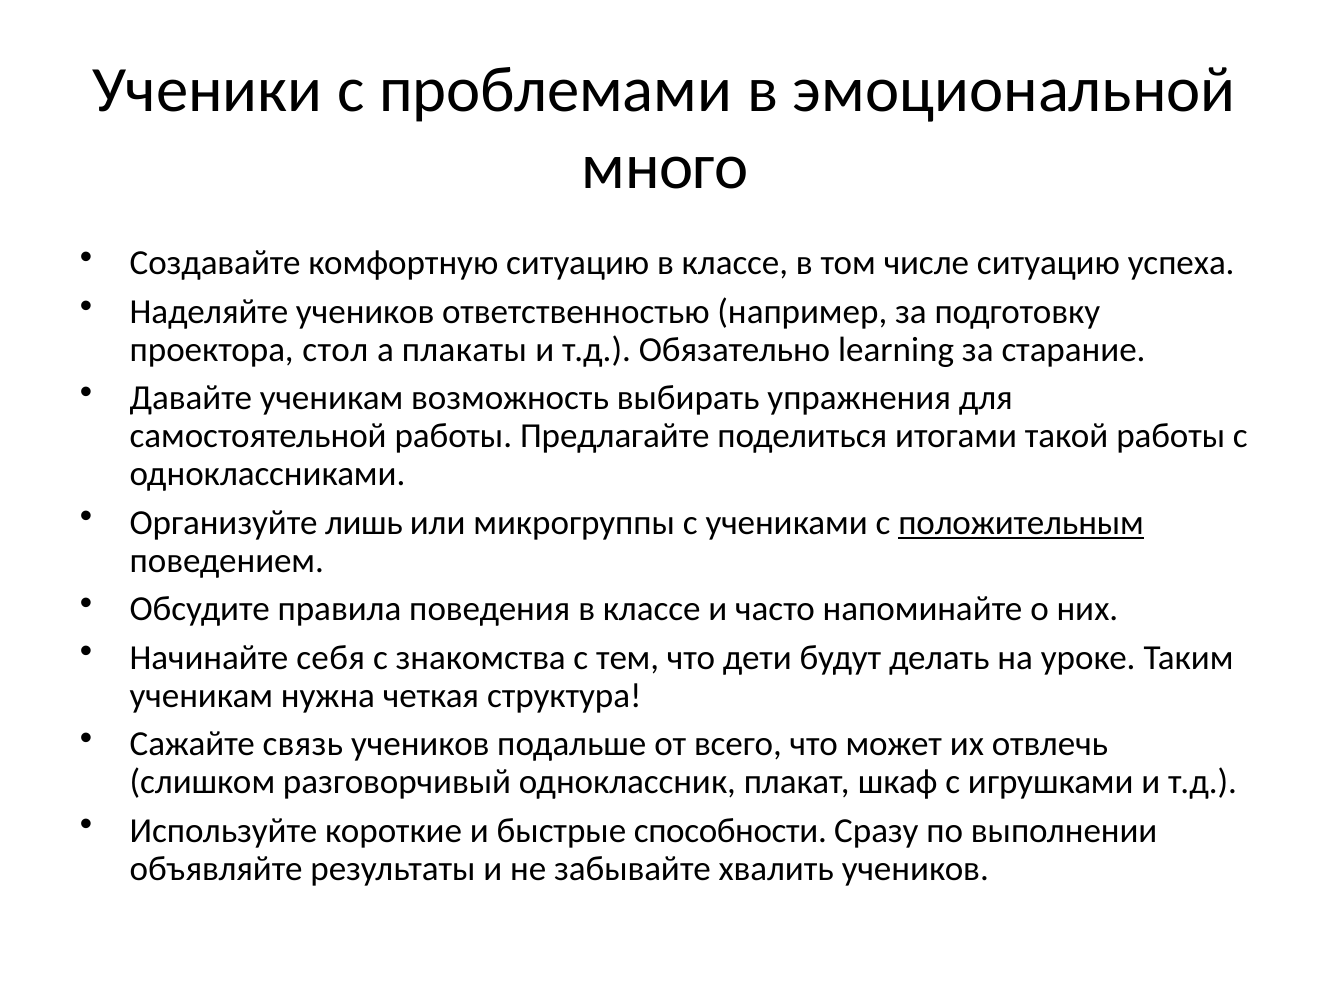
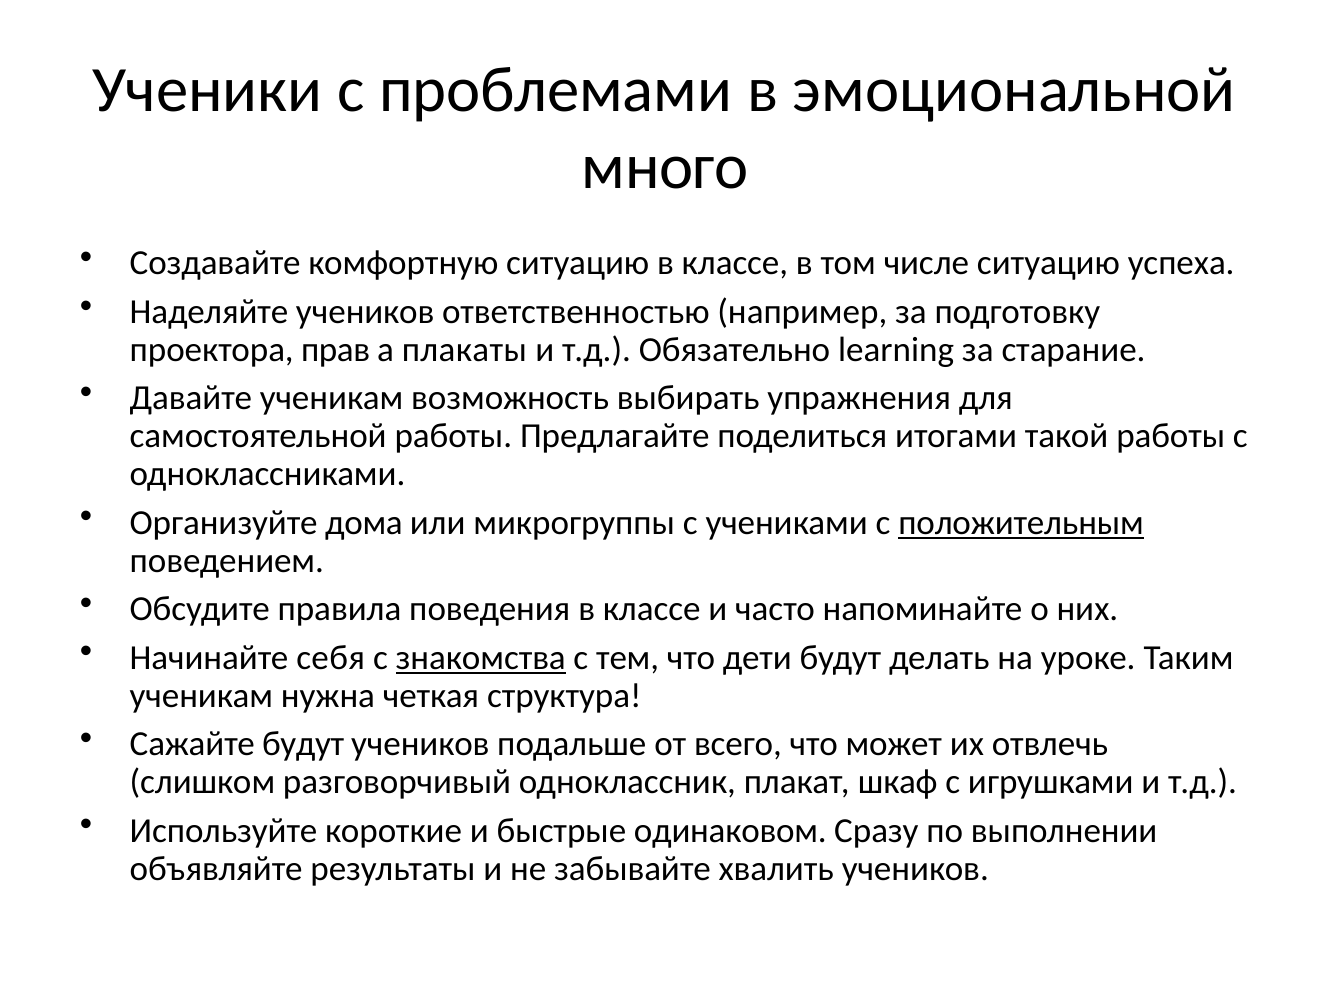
стол: стол -> прав
лишь: лишь -> дома
знакомства underline: none -> present
Сажайте связь: связь -> будут
способности: способности -> одинаковом
